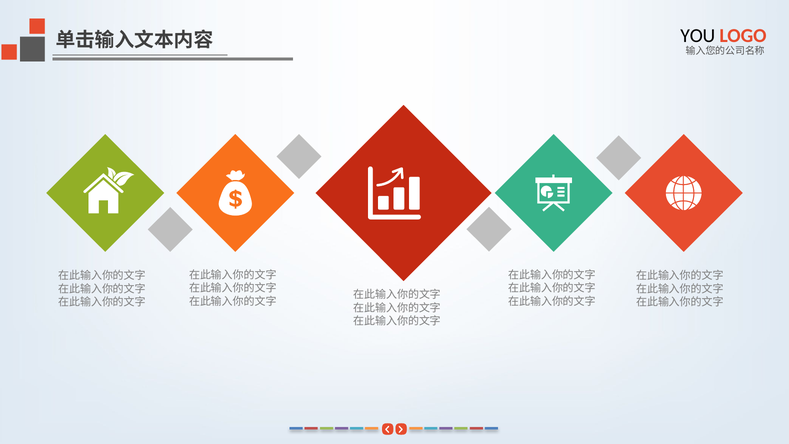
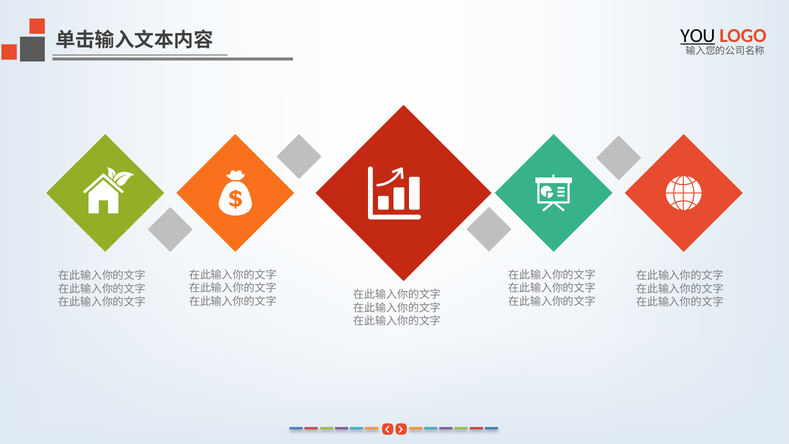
YOU underline: none -> present
